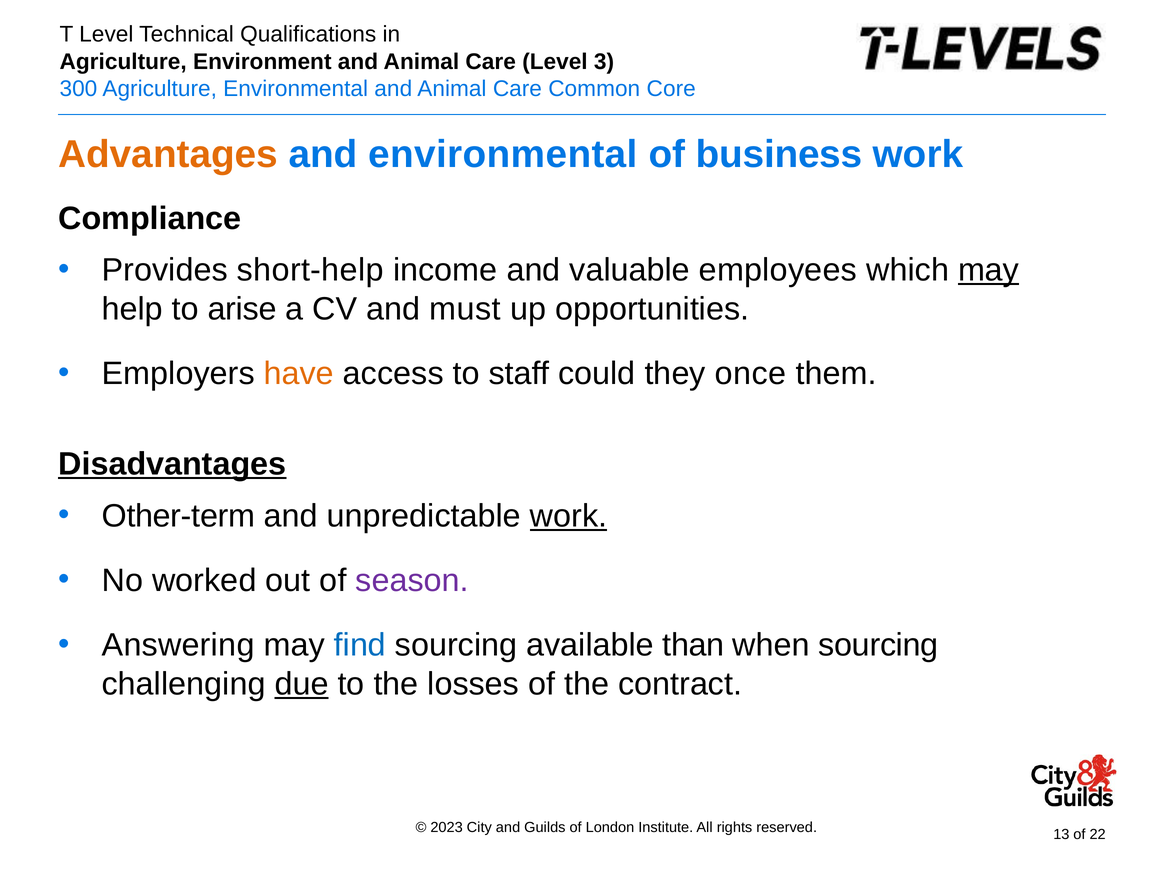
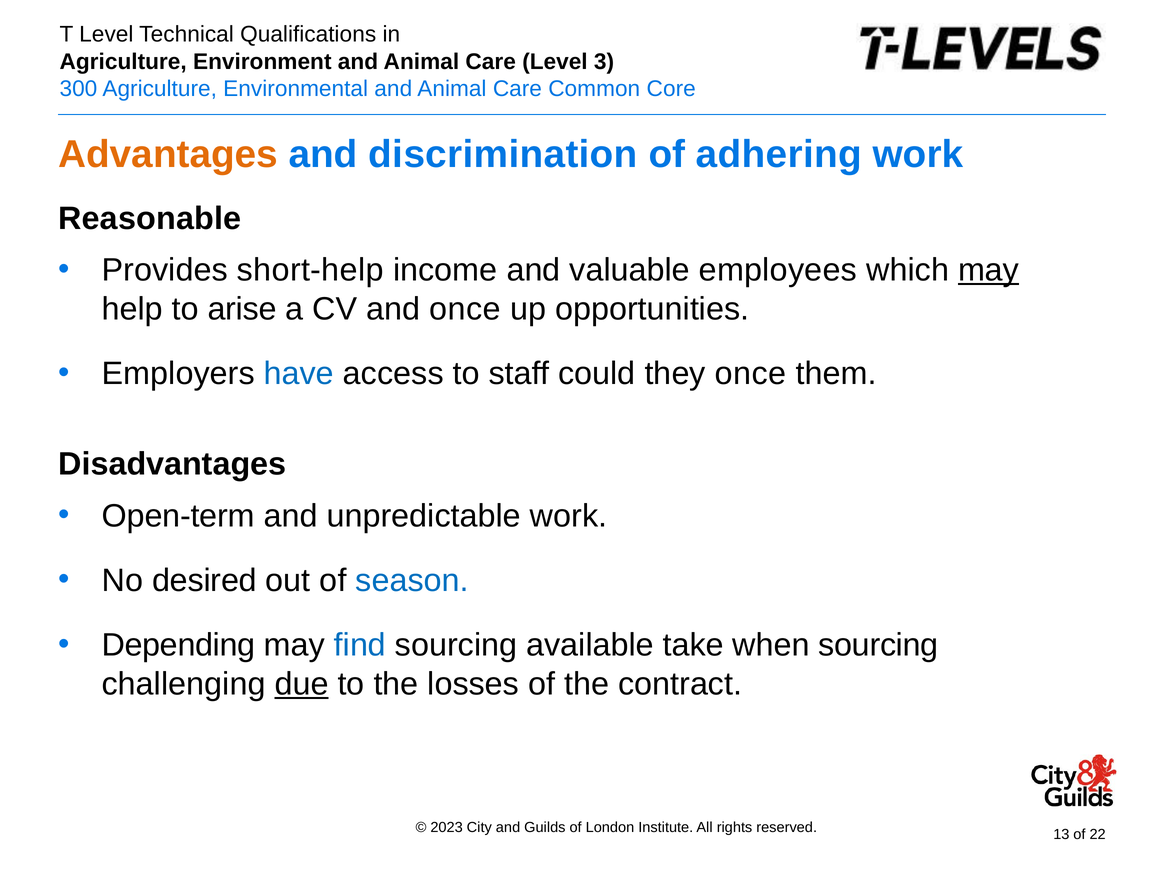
and environmental: environmental -> discrimination
business: business -> adhering
Compliance: Compliance -> Reasonable
and must: must -> once
have colour: orange -> blue
Disadvantages underline: present -> none
Other-term: Other-term -> Open-term
work at (569, 516) underline: present -> none
worked: worked -> desired
season colour: purple -> blue
Answering: Answering -> Depending
than: than -> take
